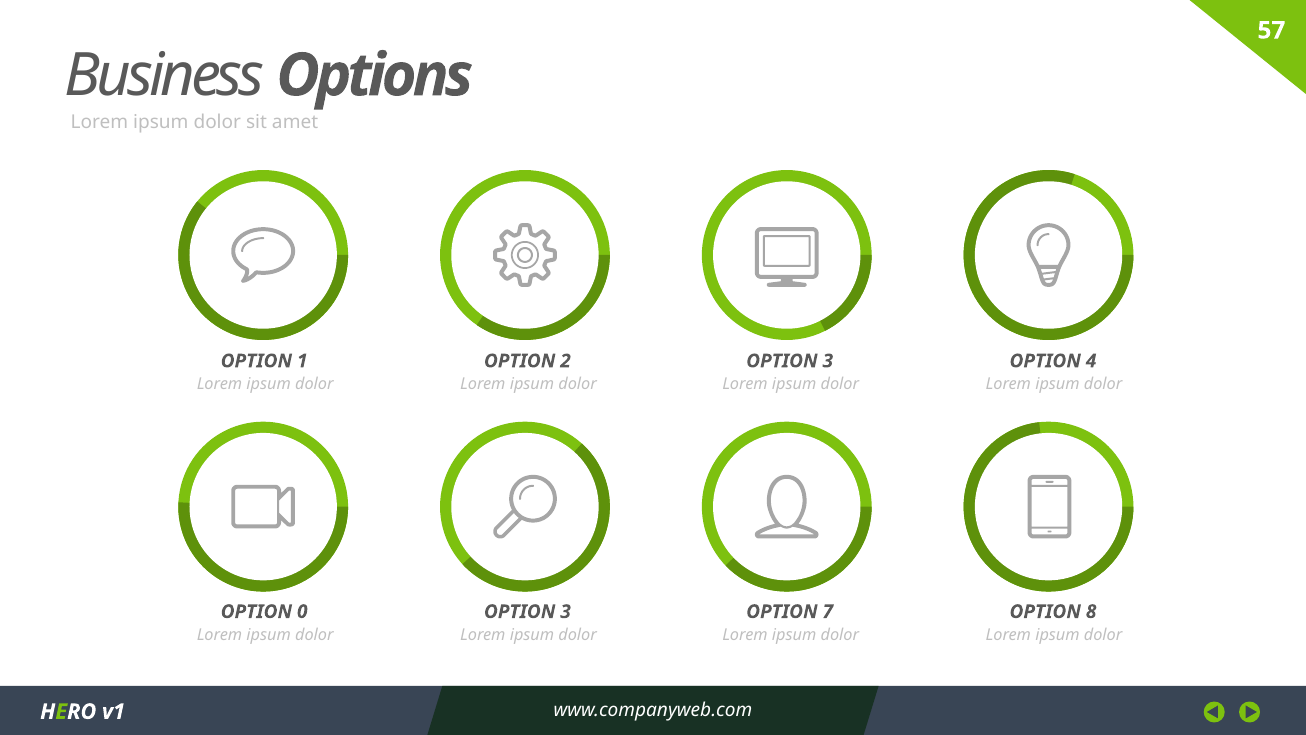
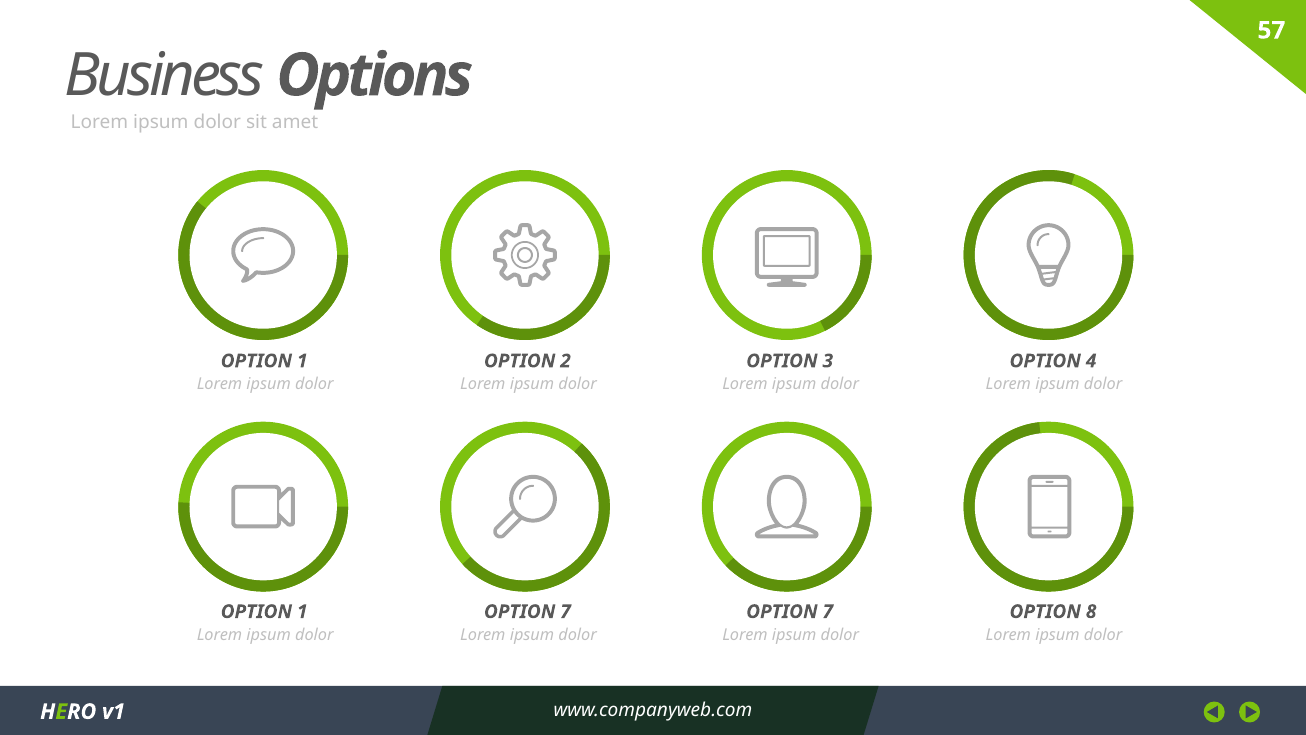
0 at (302, 611): 0 -> 1
3 at (566, 611): 3 -> 7
